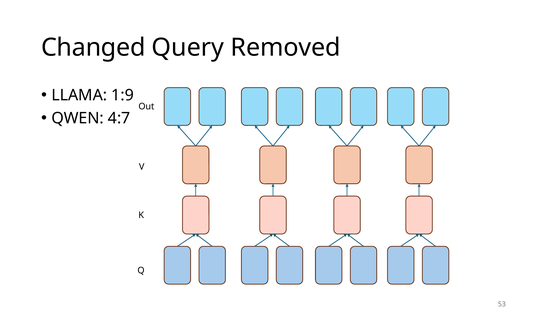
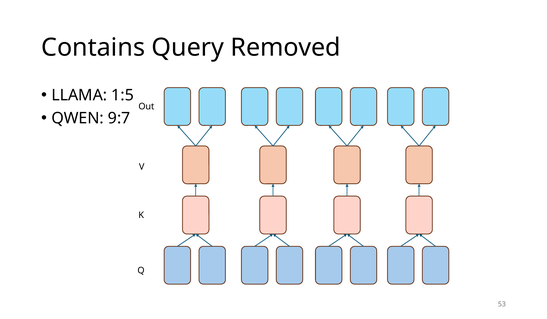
Changed: Changed -> Contains
1:9: 1:9 -> 1:5
4:7: 4:7 -> 9:7
